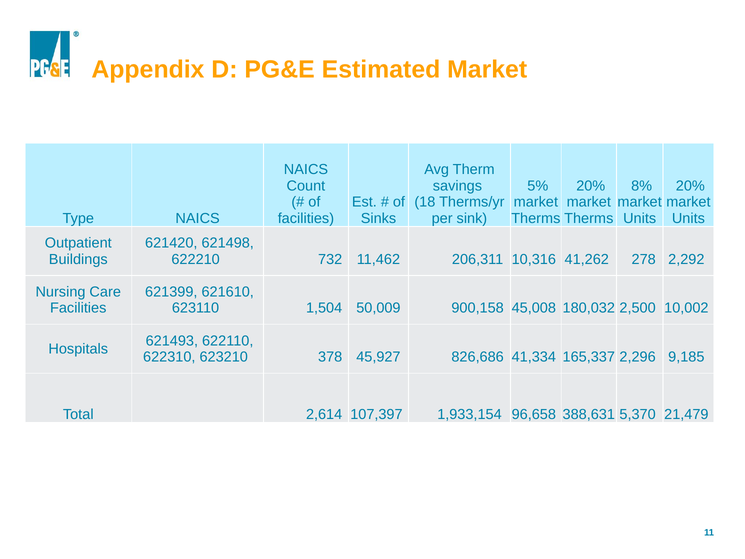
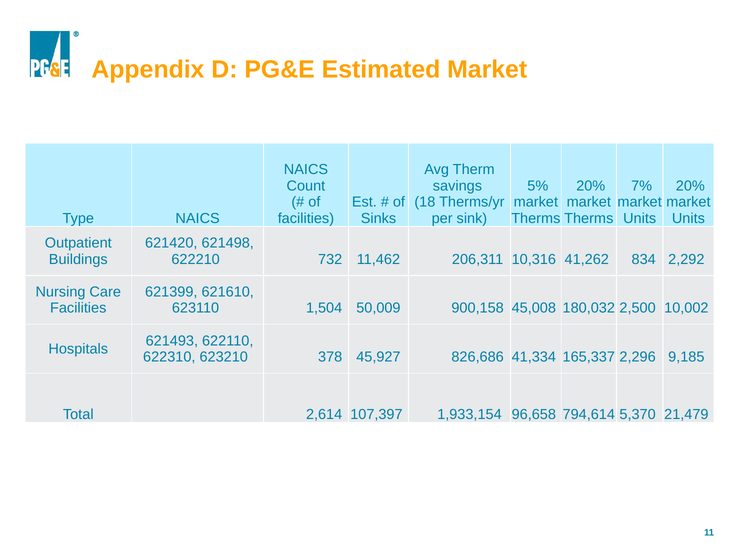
8%: 8% -> 7%
278: 278 -> 834
388,631: 388,631 -> 794,614
